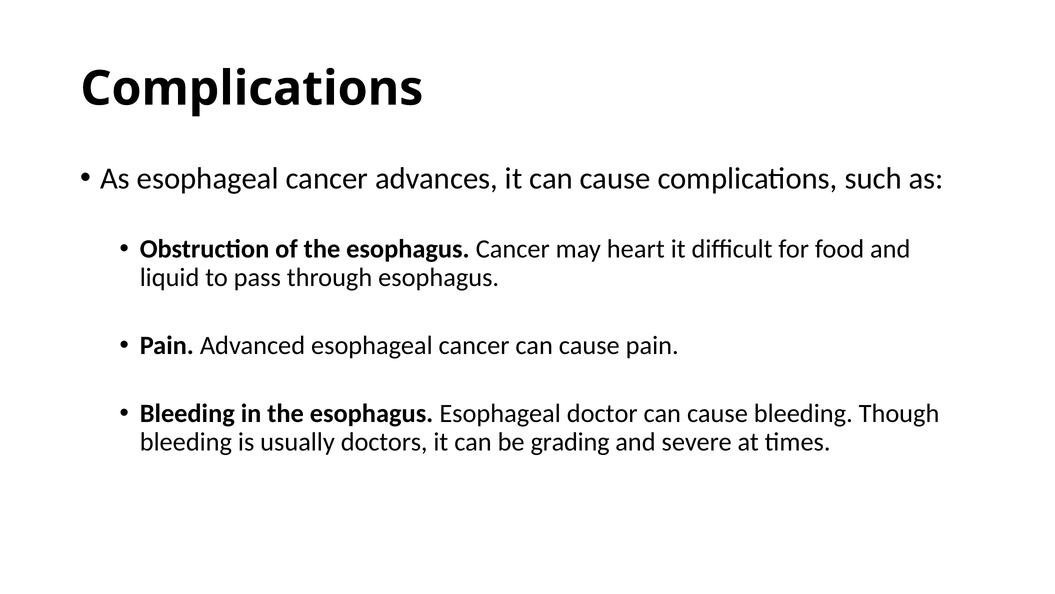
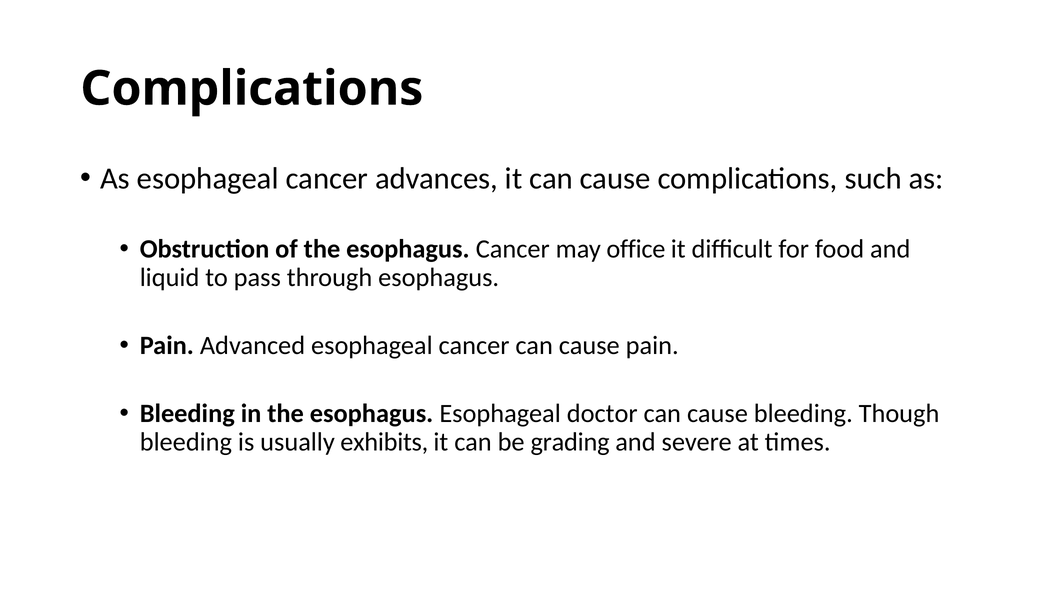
heart: heart -> office
doctors: doctors -> exhibits
